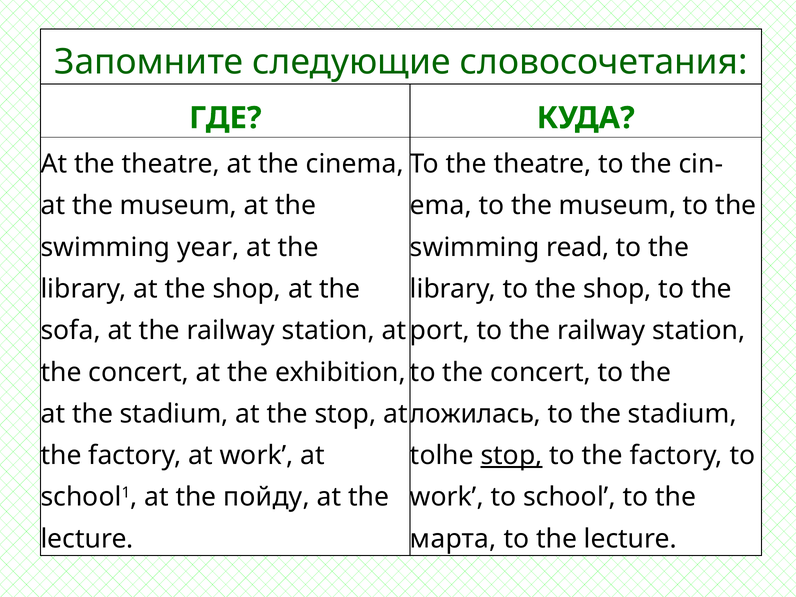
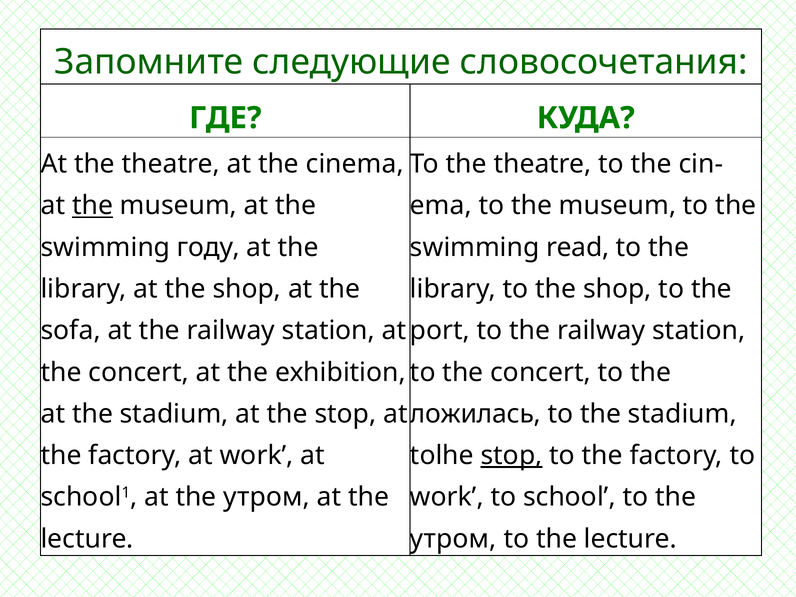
the at (93, 206) underline: none -> present
year: year -> году
at the пойду: пойду -> утром
марта at (453, 539): марта -> утром
